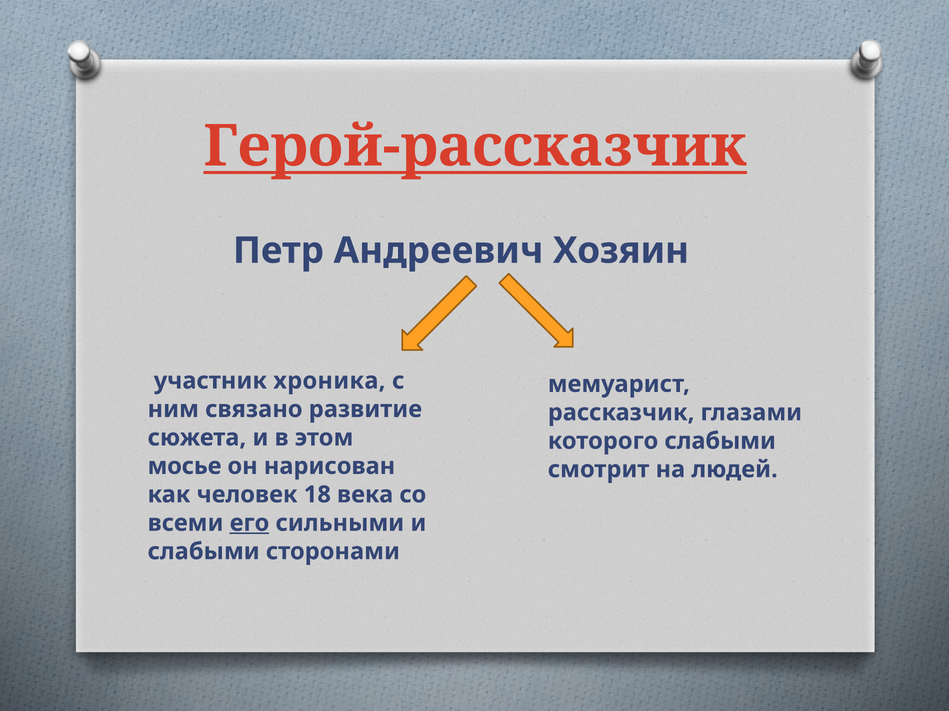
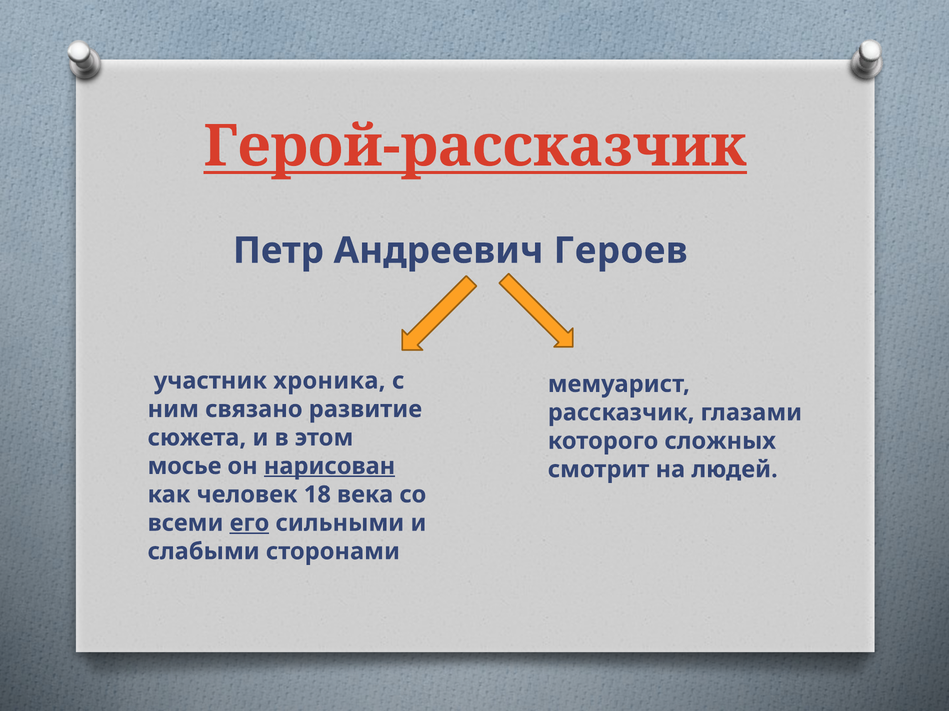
Хозяин: Хозяин -> Героев
которого слабыми: слабыми -> сложных
нарисован underline: none -> present
